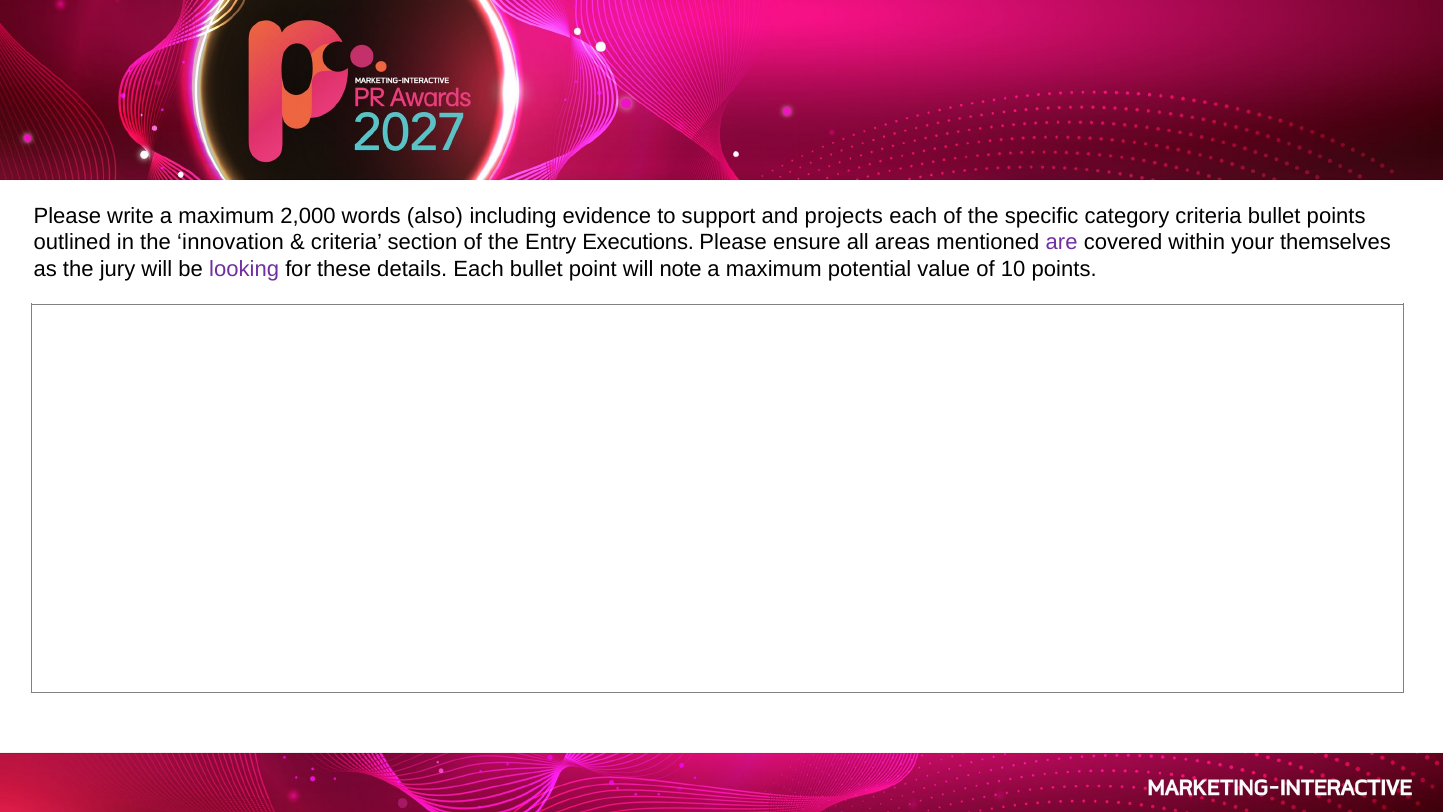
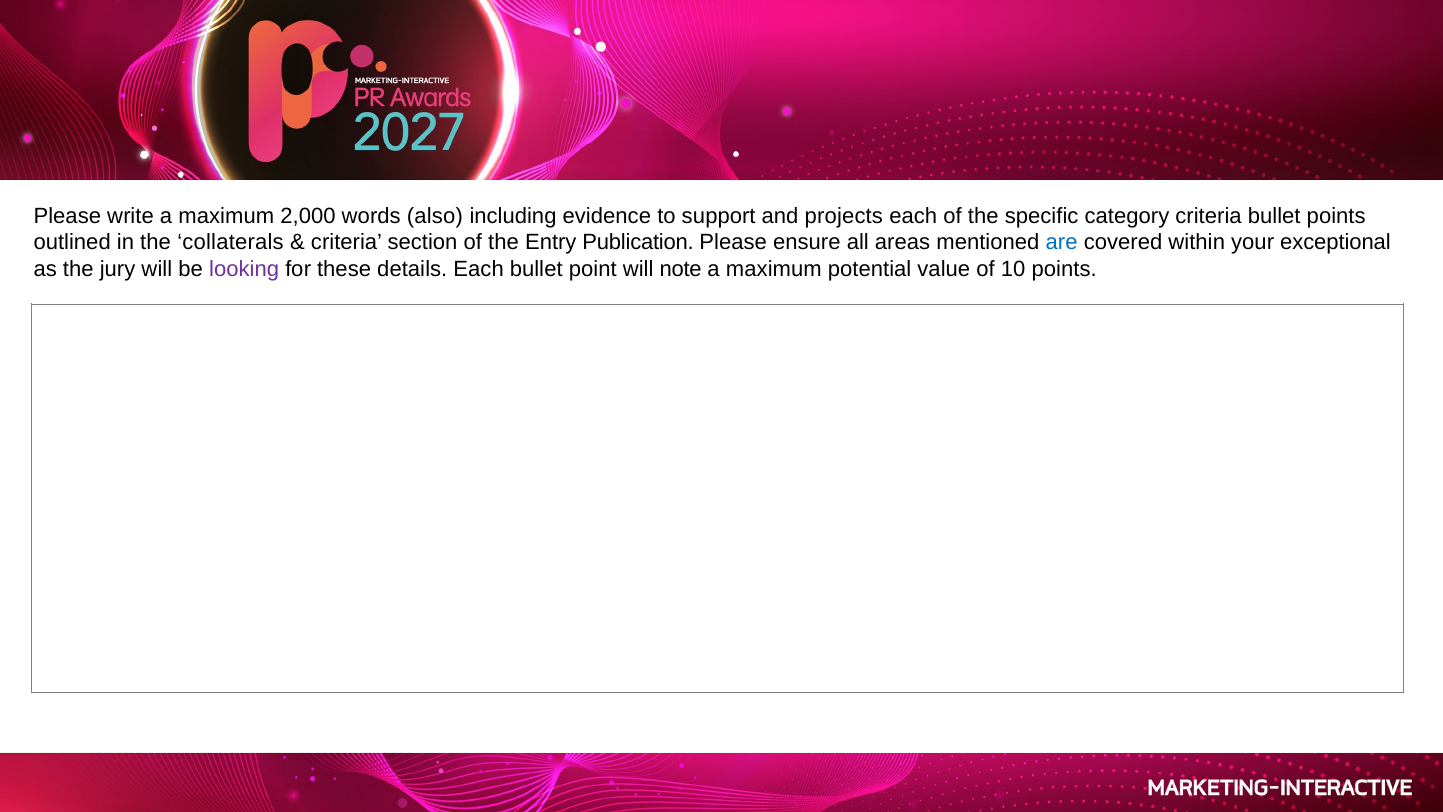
innovation: innovation -> collaterals
Executions: Executions -> Publication
are colour: purple -> blue
themselves: themselves -> exceptional
